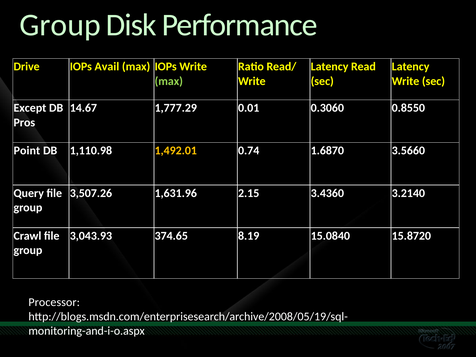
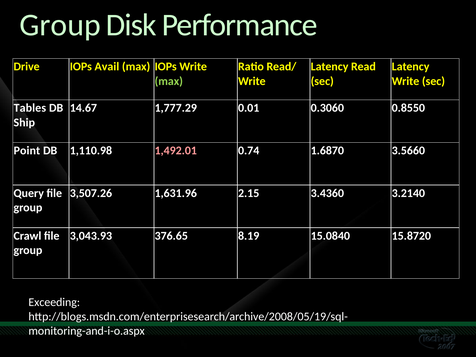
Except: Except -> Tables
Pros: Pros -> Ship
1,492.01 colour: yellow -> pink
374.65: 374.65 -> 376.65
Processor: Processor -> Exceeding
